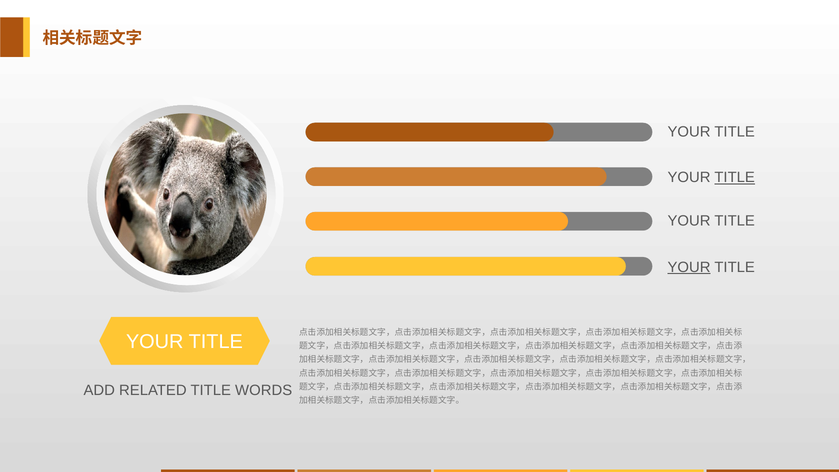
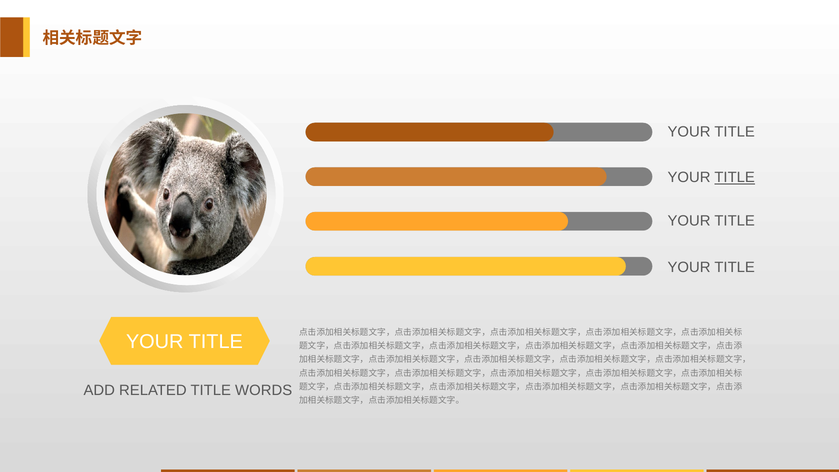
YOUR at (689, 267) underline: present -> none
